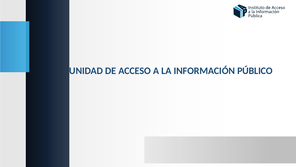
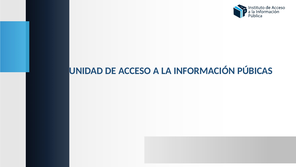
PÚBLICO: PÚBLICO -> PÚBICAS
